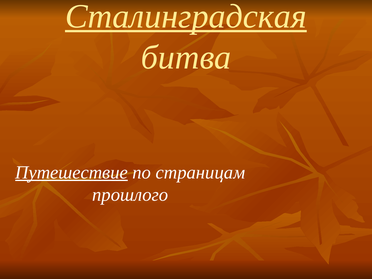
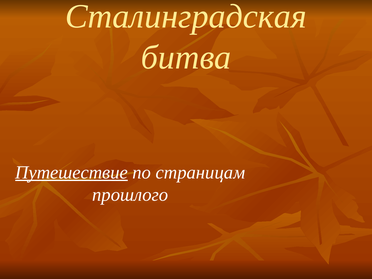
Сталинградская underline: present -> none
